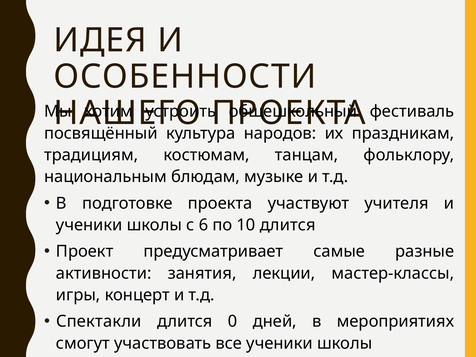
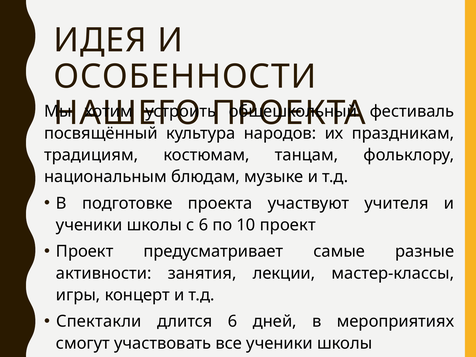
10 длится: длится -> проект
длится 0: 0 -> 6
